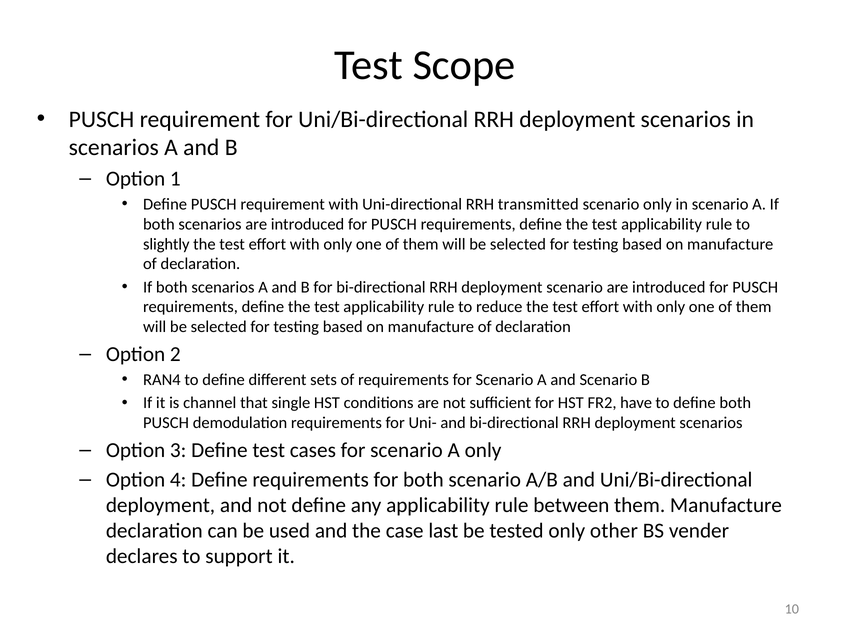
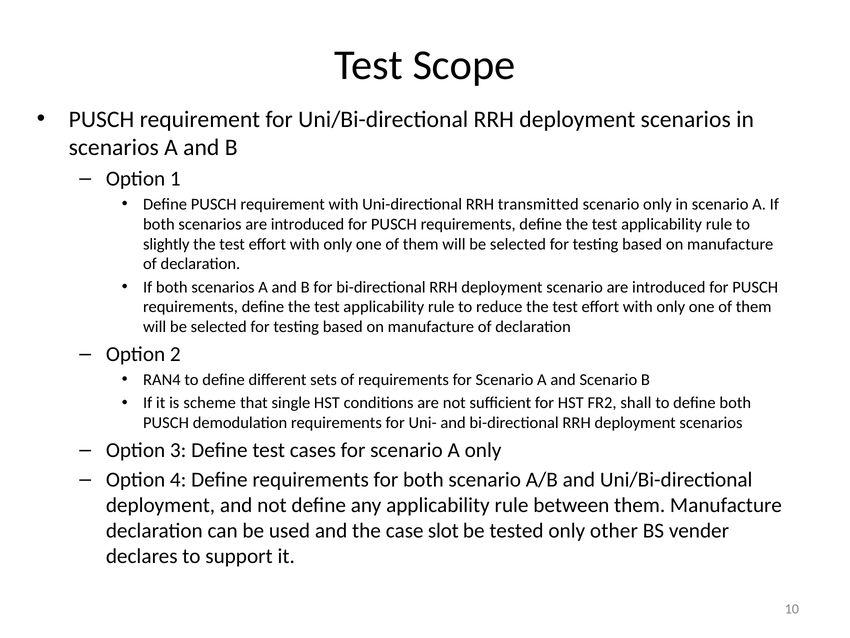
channel: channel -> scheme
have: have -> shall
last: last -> slot
